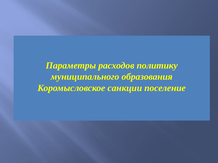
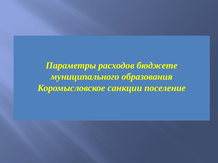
политику: политику -> бюджете
